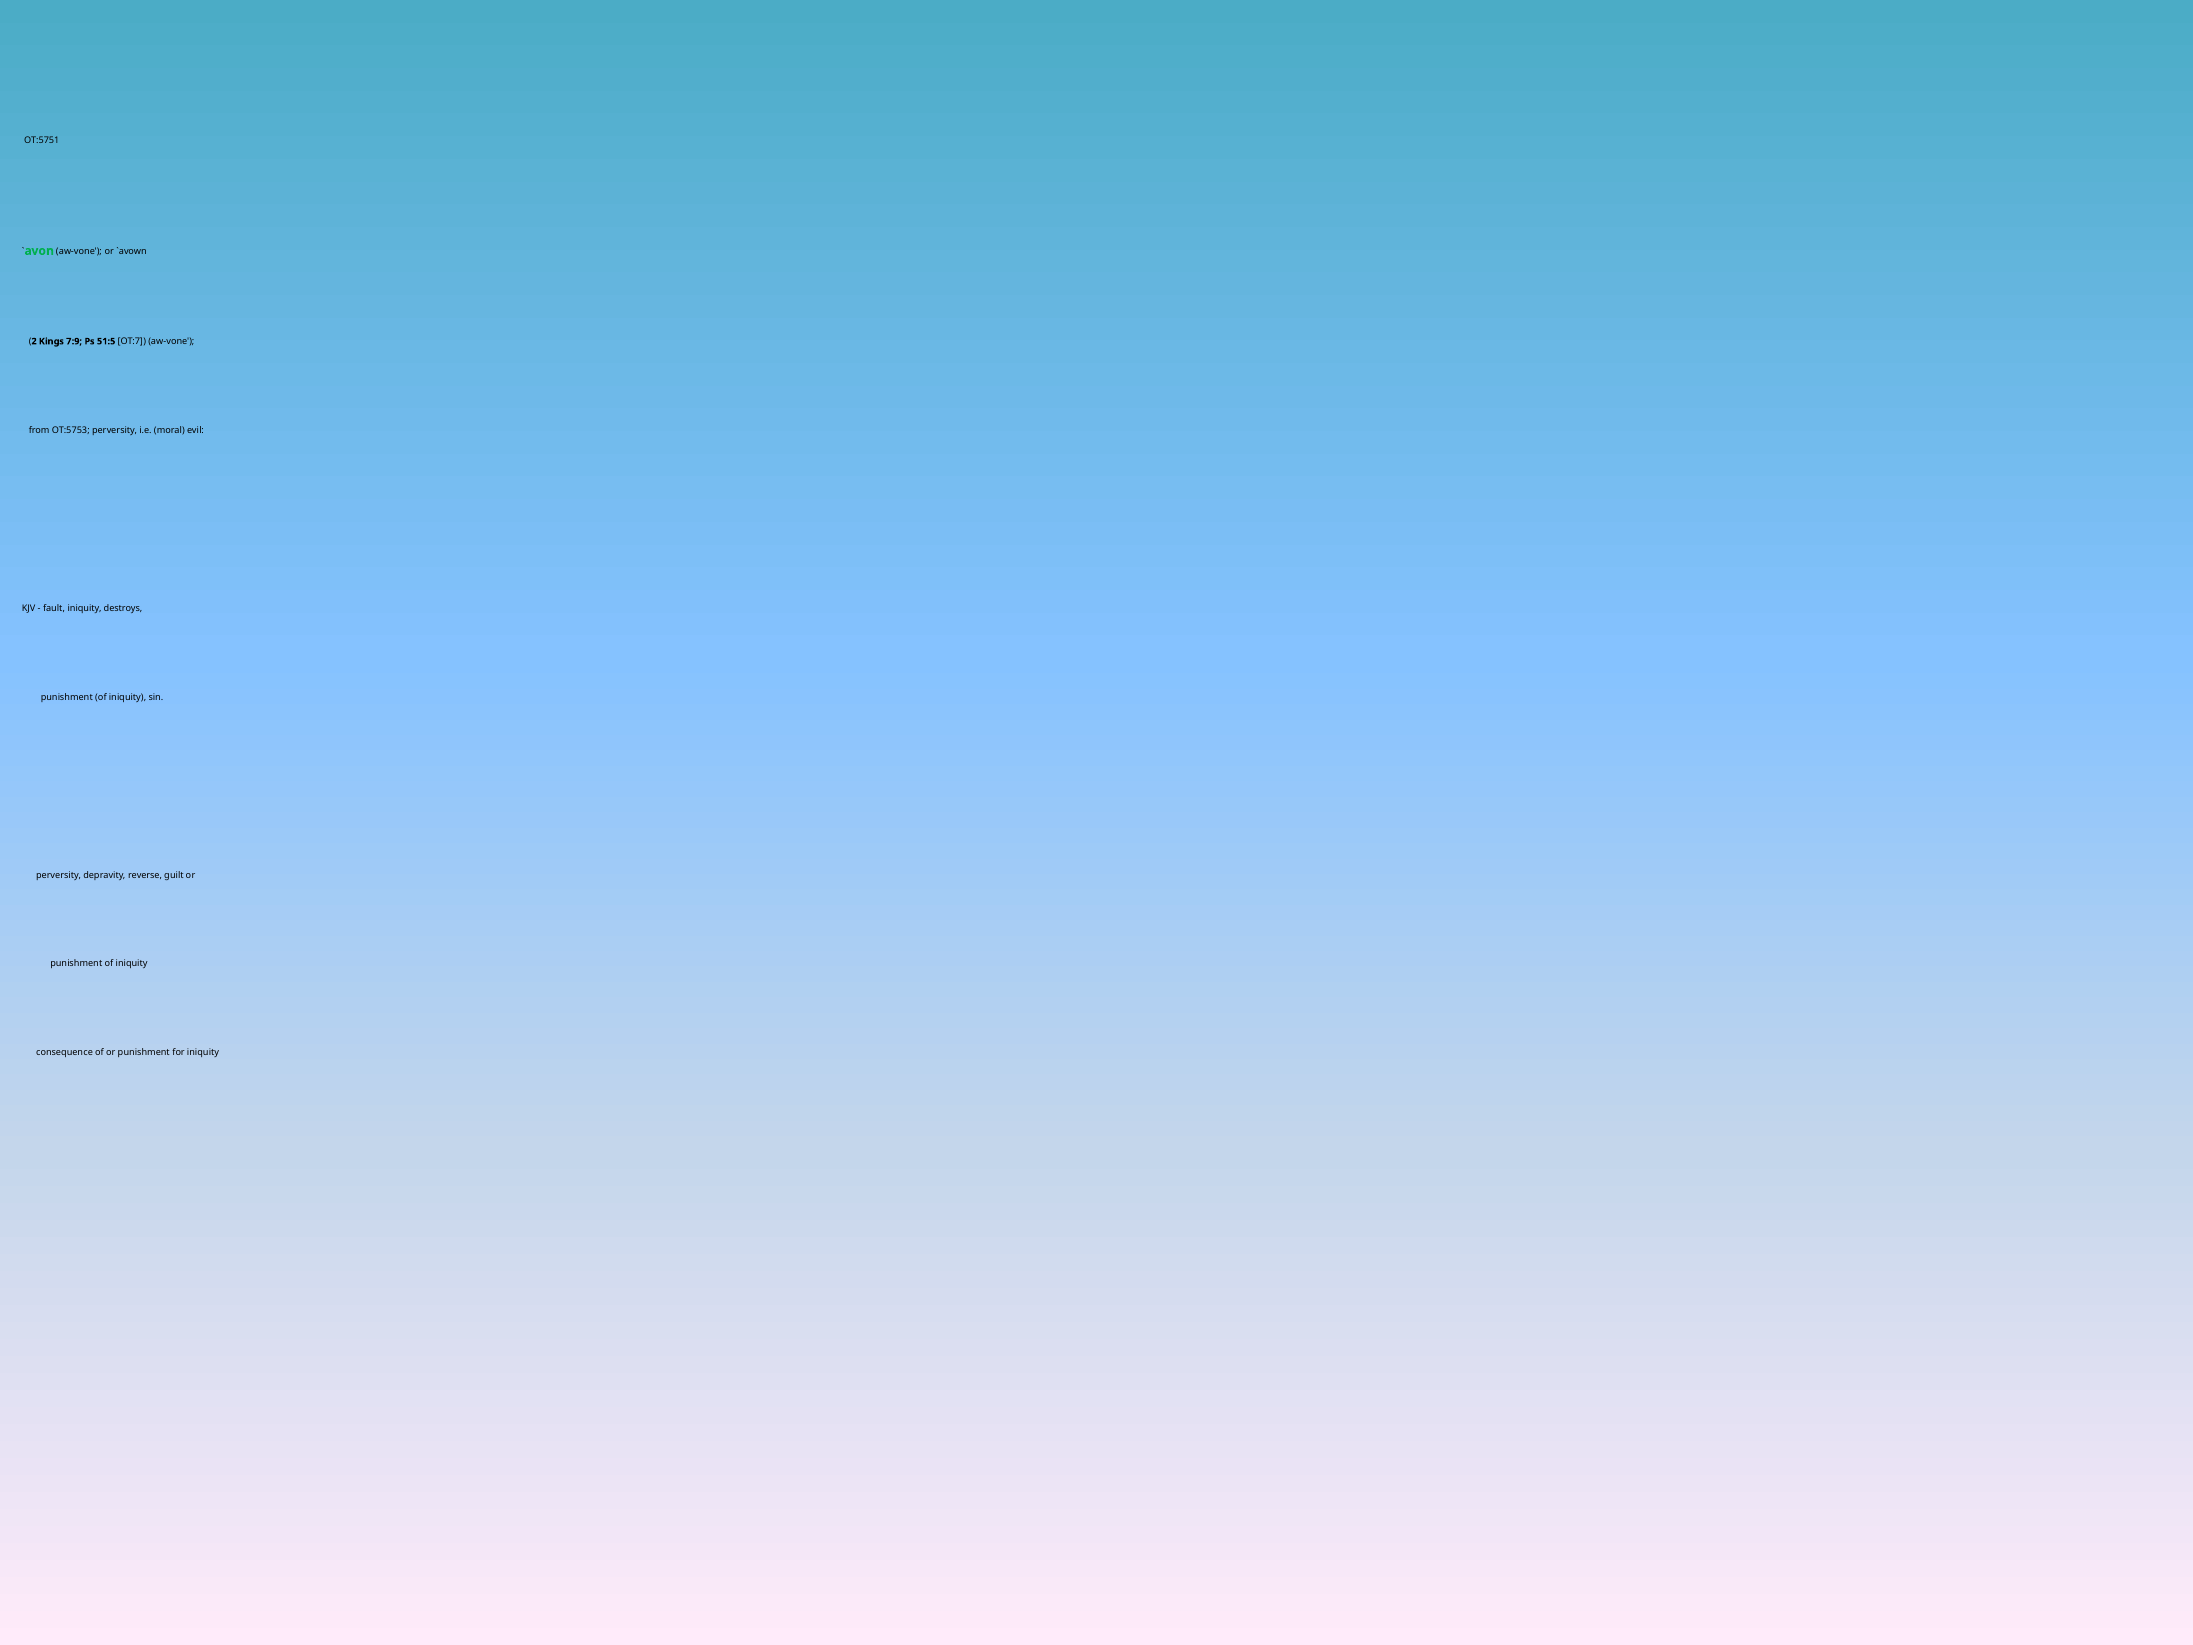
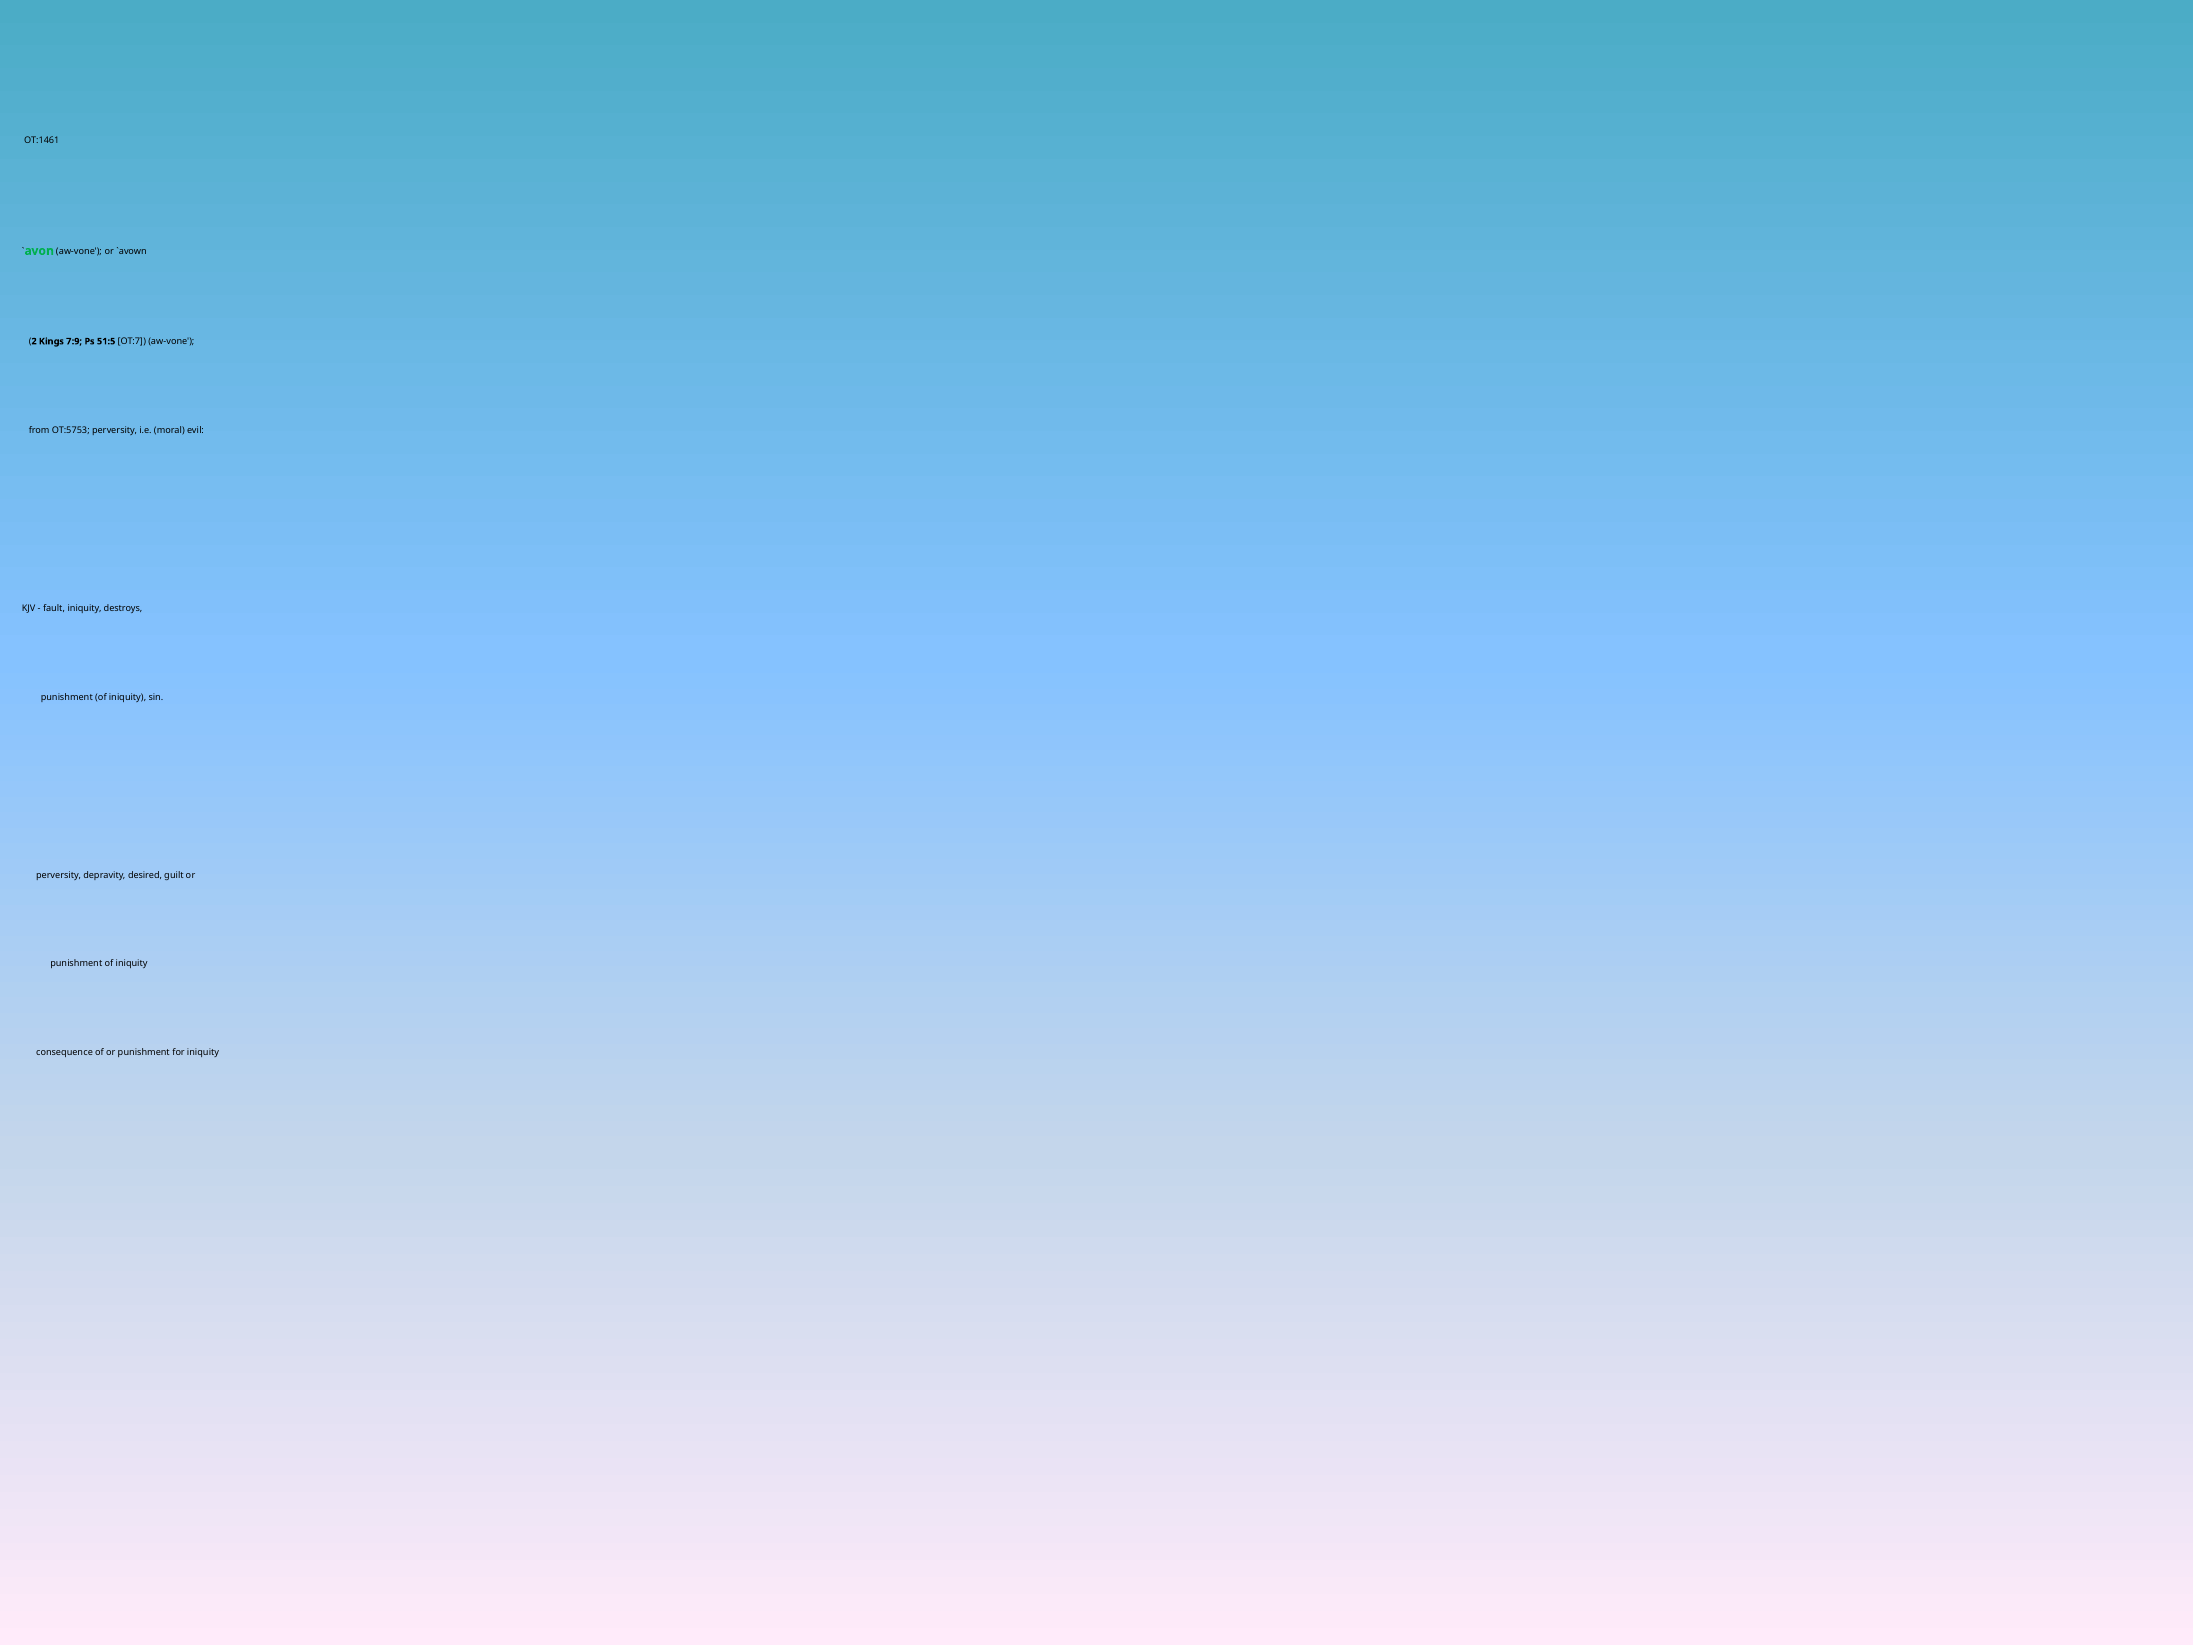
OT:5751: OT:5751 -> OT:1461
reverse: reverse -> desired
